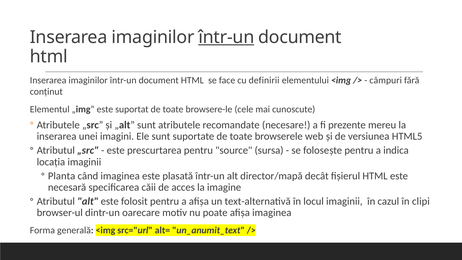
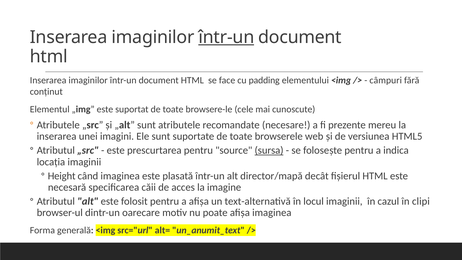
definirii: definirii -> padding
sursa underline: none -> present
Planta: Planta -> Height
